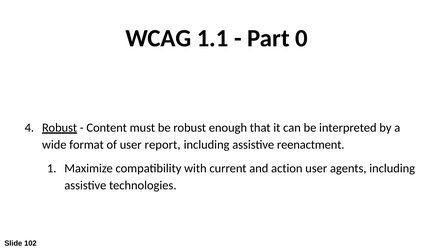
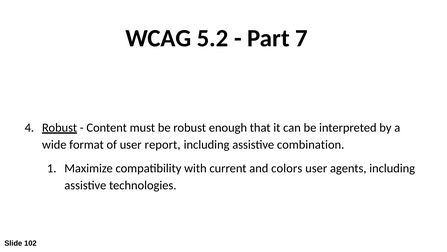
1.1: 1.1 -> 5.2
0: 0 -> 7
reenactment: reenactment -> combination
action: action -> colors
